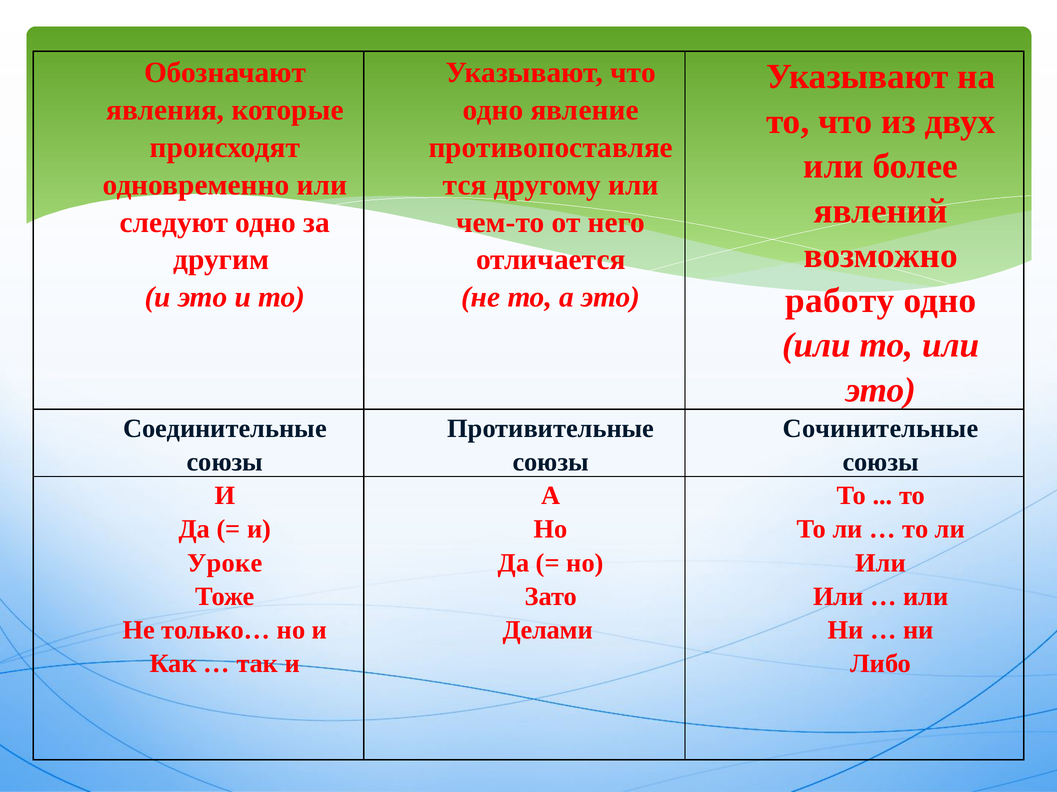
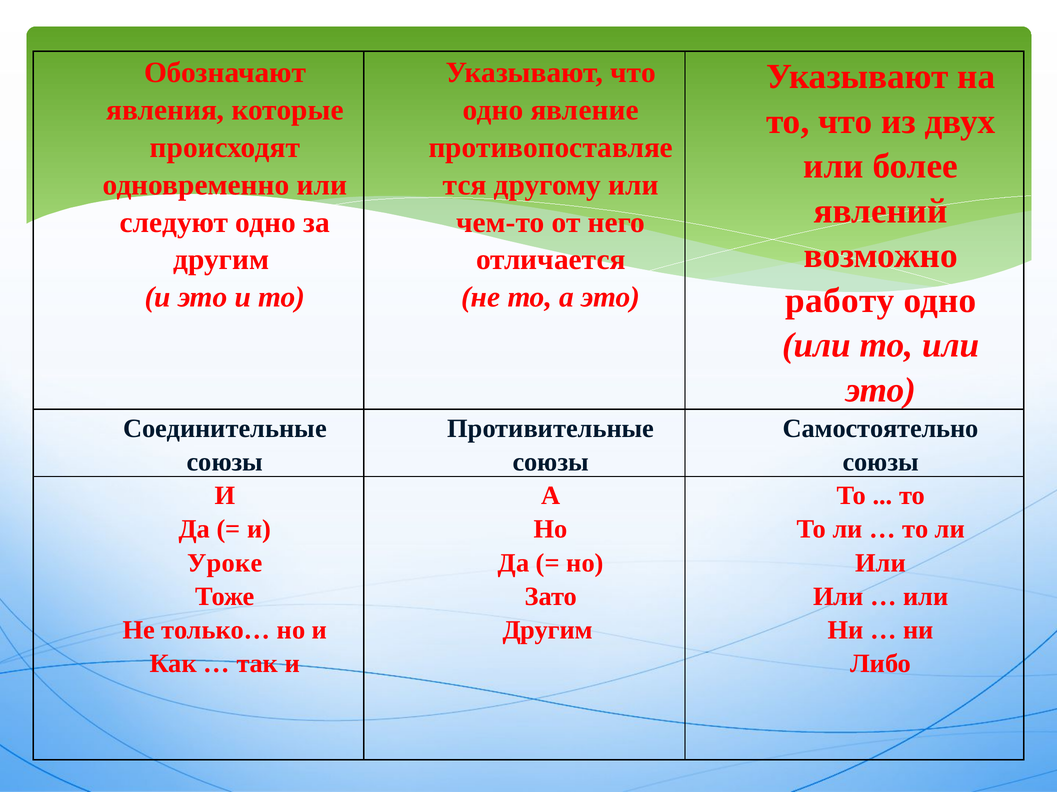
Сочинительные: Сочинительные -> Самостоятельно
Делами at (548, 631): Делами -> Другим
